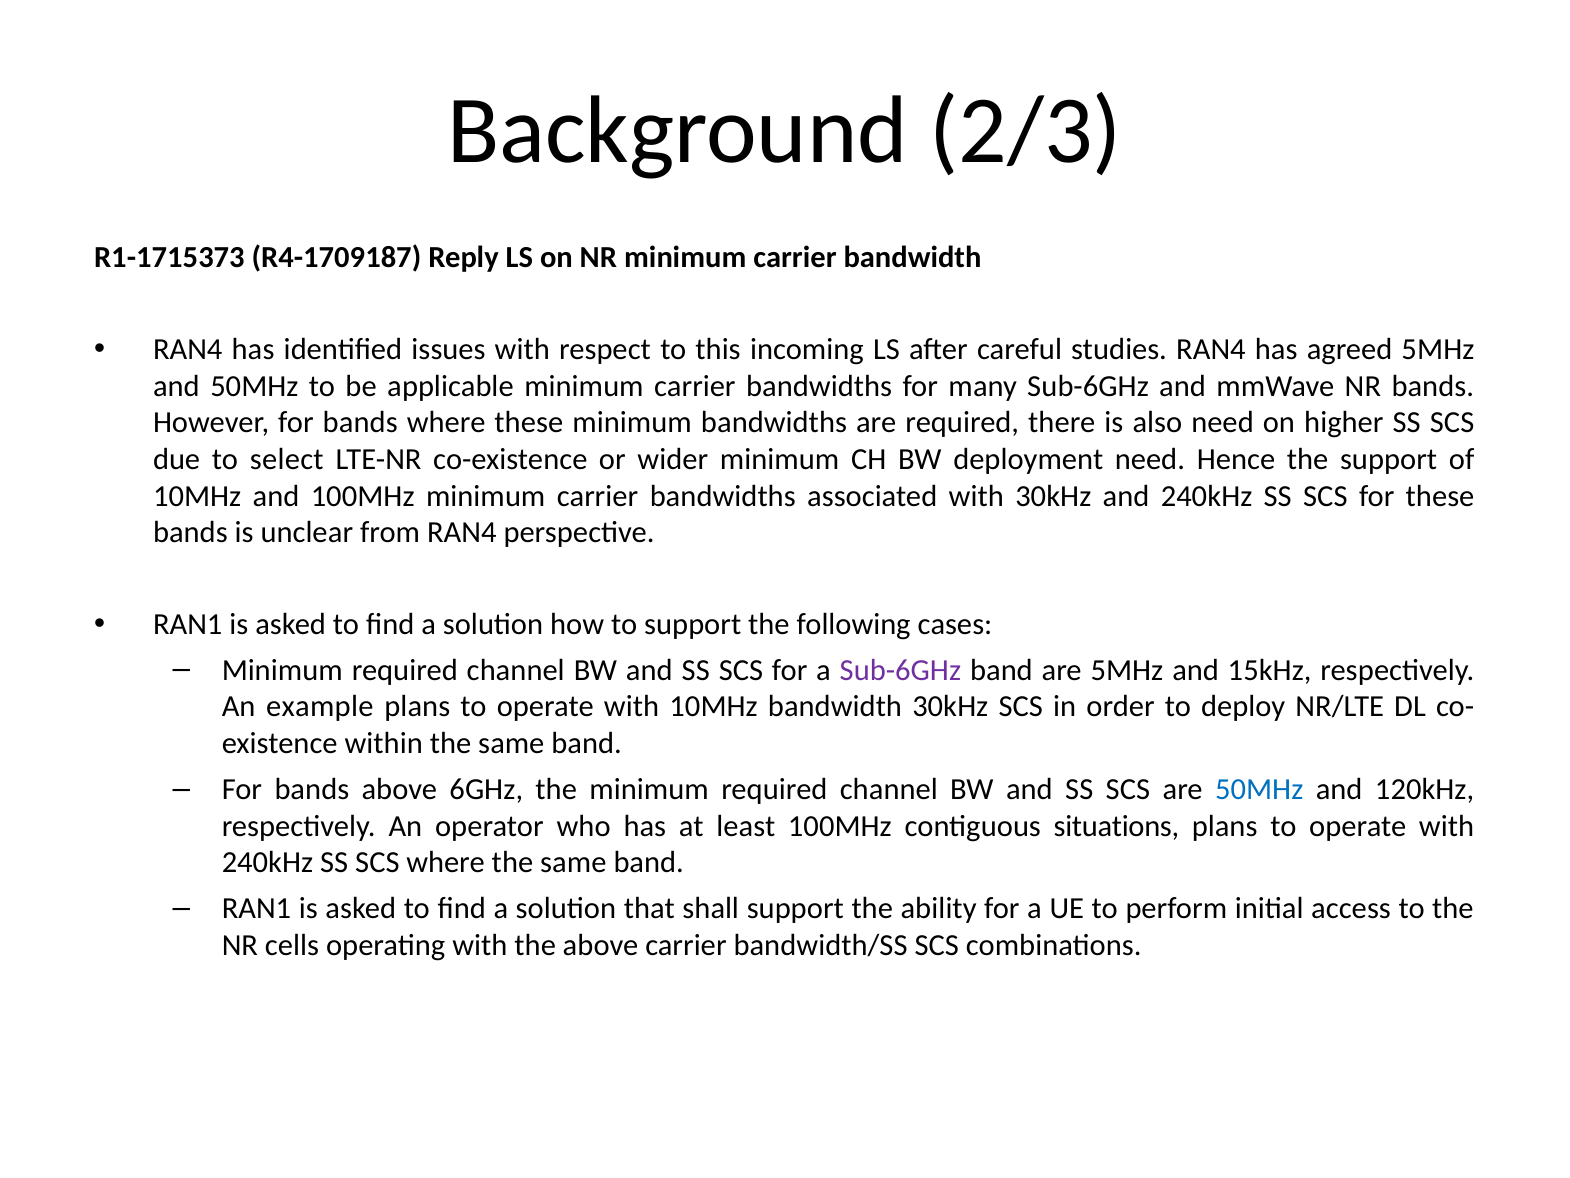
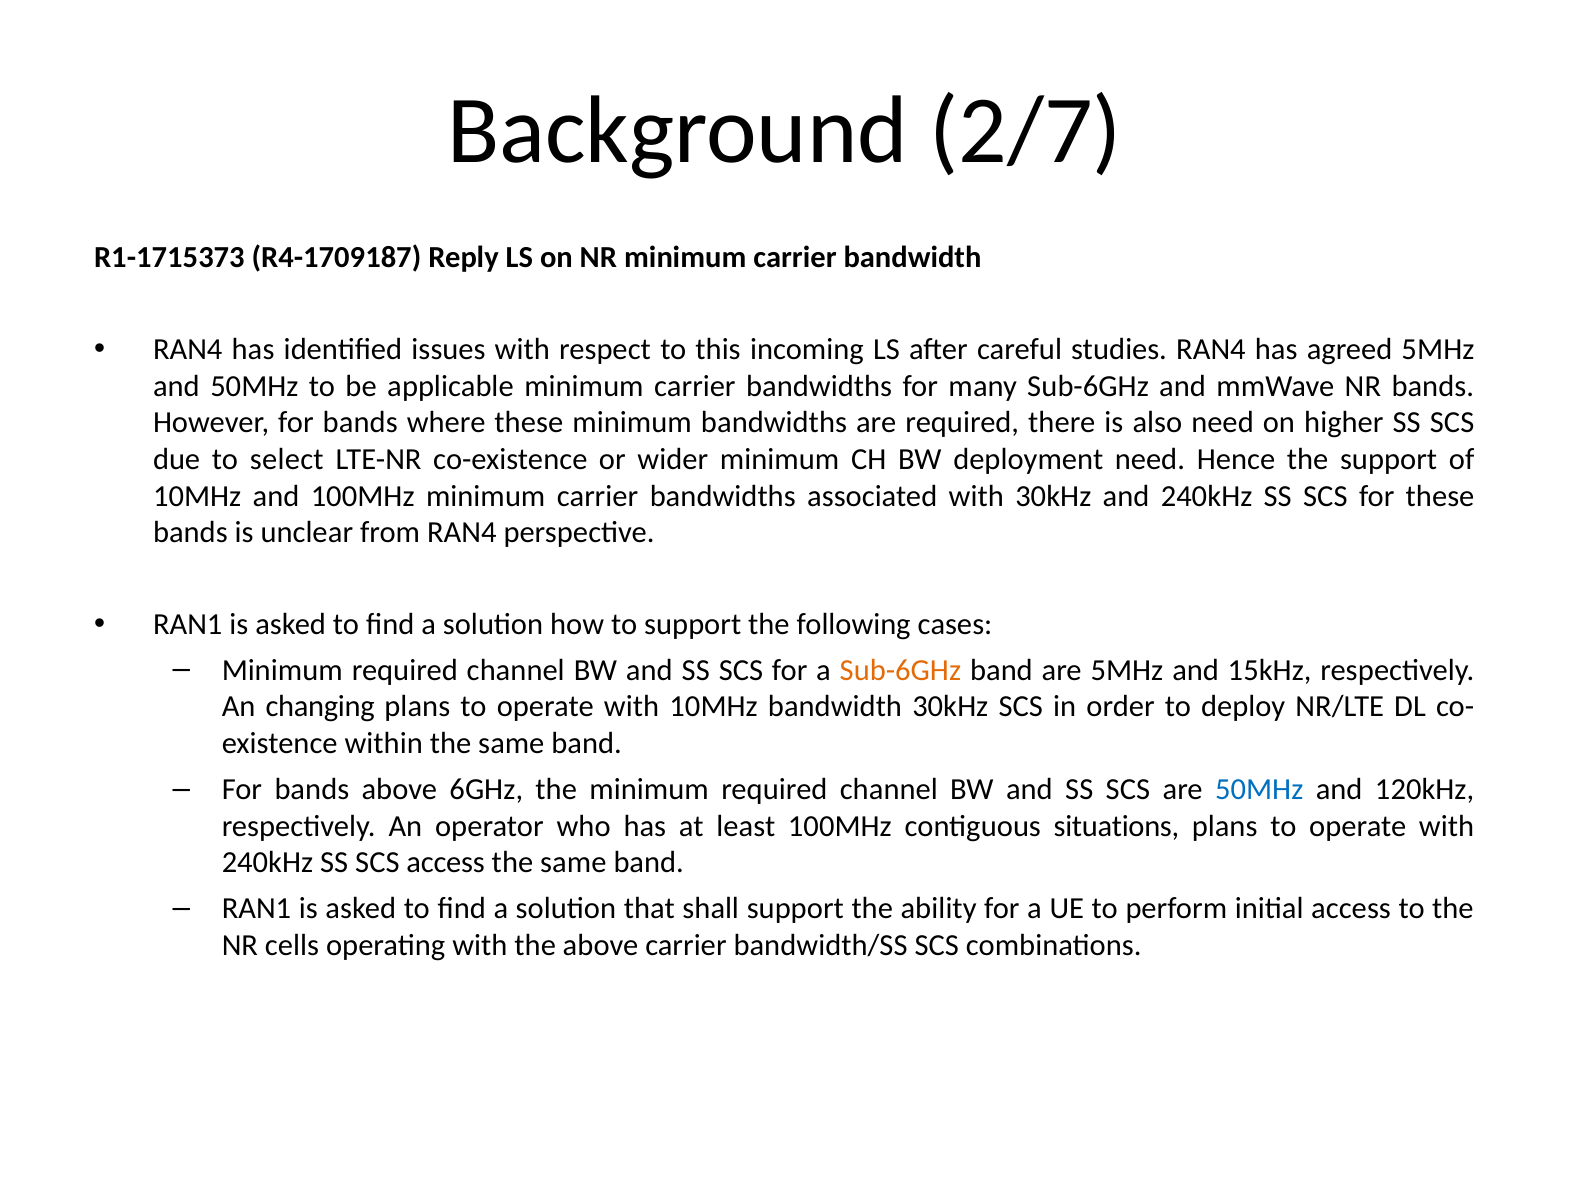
2/3: 2/3 -> 2/7
Sub-6GHz at (900, 670) colour: purple -> orange
example: example -> changing
SCS where: where -> access
